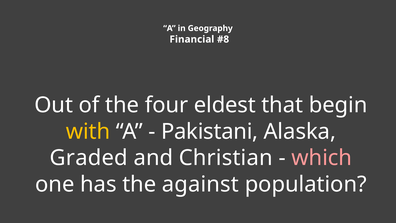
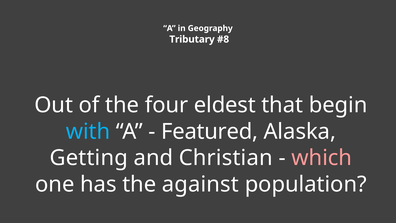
Financial: Financial -> Tributary
with colour: yellow -> light blue
Pakistani: Pakistani -> Featured
Graded: Graded -> Getting
